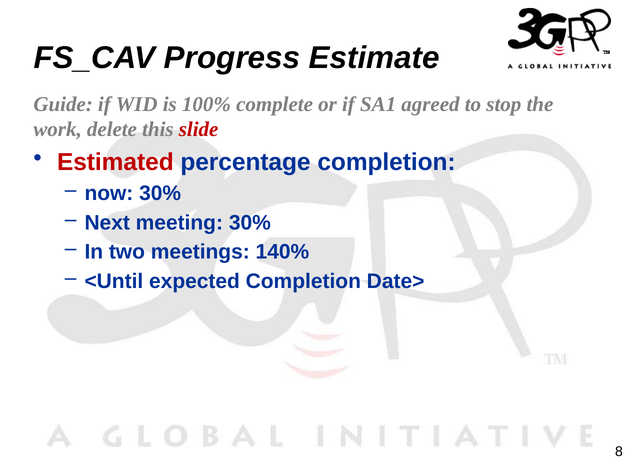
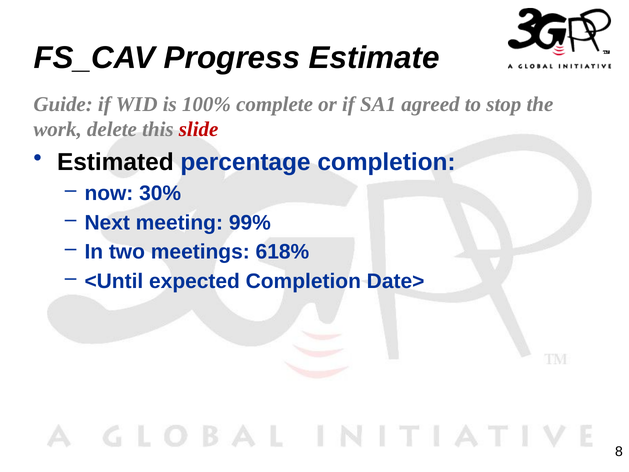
Estimated colour: red -> black
meeting 30%: 30% -> 99%
140%: 140% -> 618%
